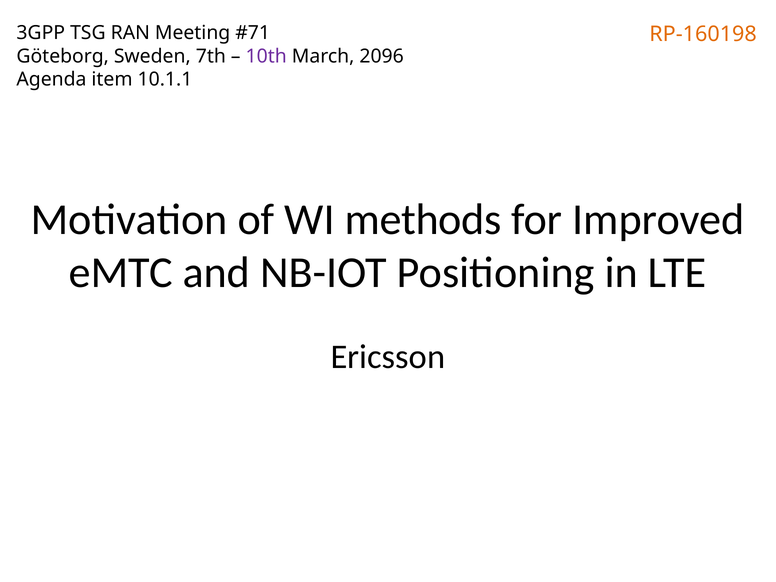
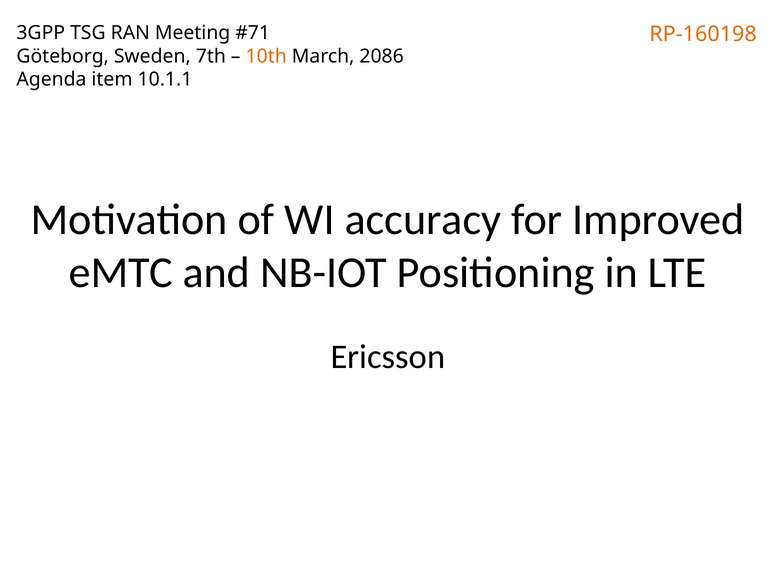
10th colour: purple -> orange
2096: 2096 -> 2086
methods: methods -> accuracy
